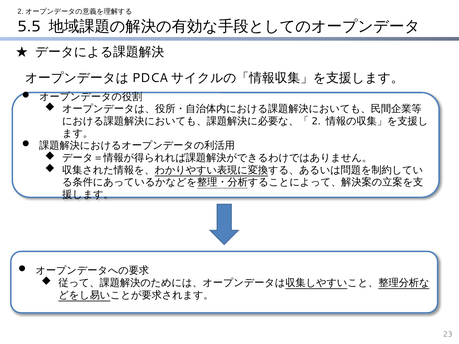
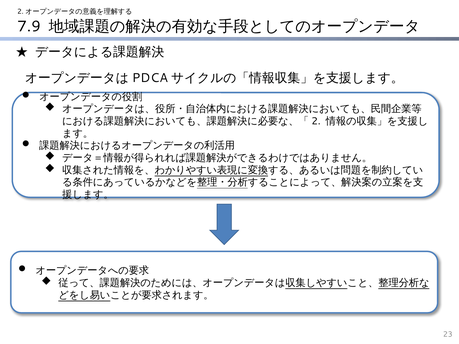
5.5: 5.5 -> 7.9
